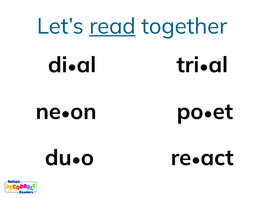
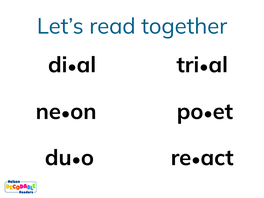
read underline: present -> none
